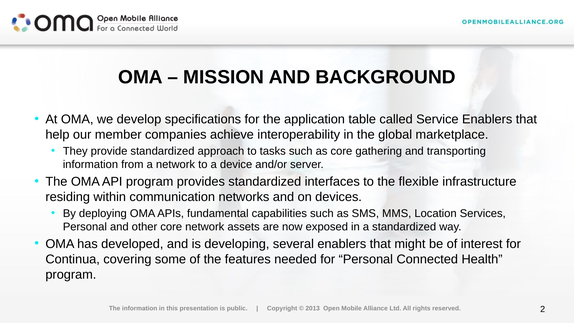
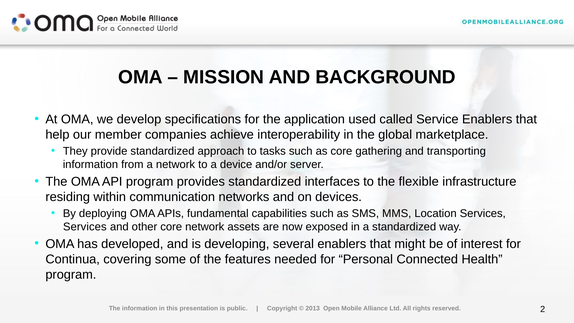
table: table -> used
Personal at (85, 227): Personal -> Services
